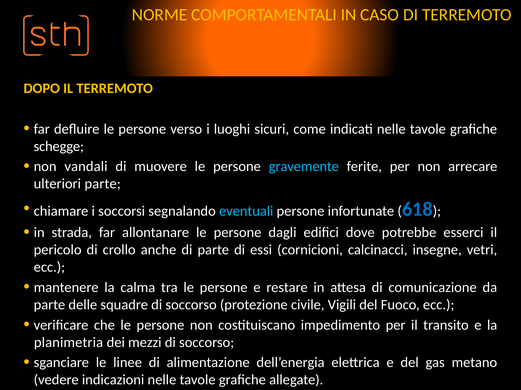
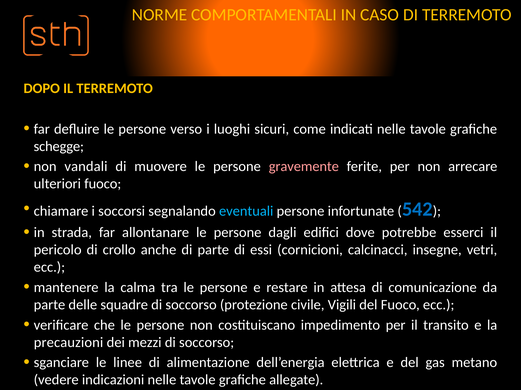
gravemente colour: light blue -> pink
ulteriori parte: parte -> fuoco
618: 618 -> 542
planimetria: planimetria -> precauzioni
